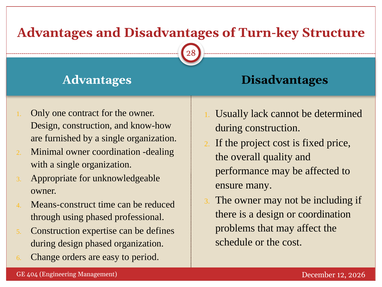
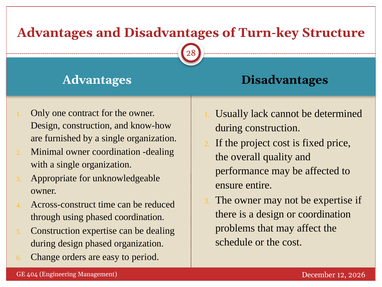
many: many -> entire
be including: including -> expertise
Means-construct: Means-construct -> Across-construct
phased professional: professional -> coordination
be defines: defines -> dealing
